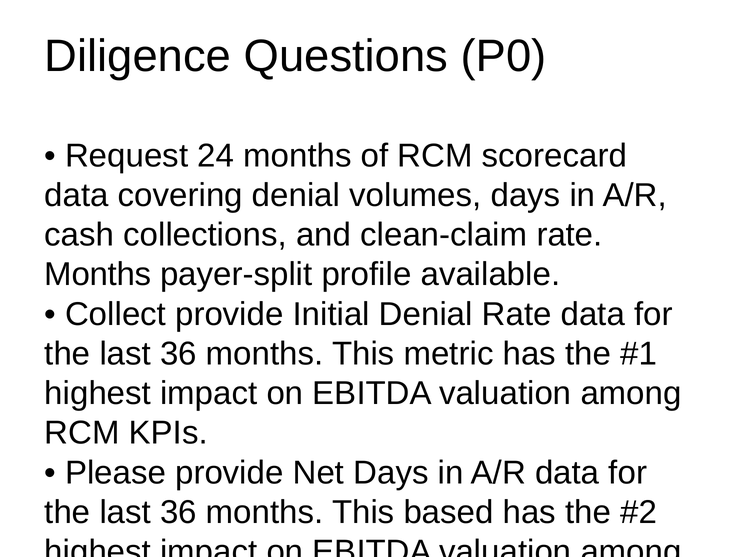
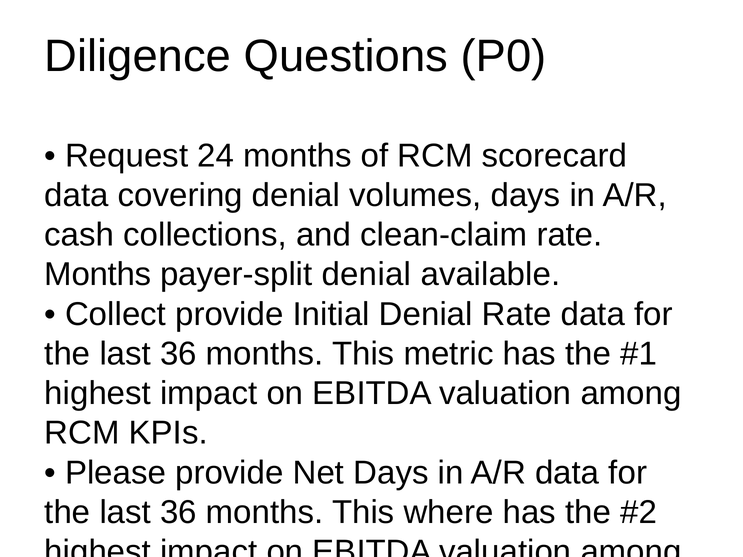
payer-split profile: profile -> denial
based: based -> where
